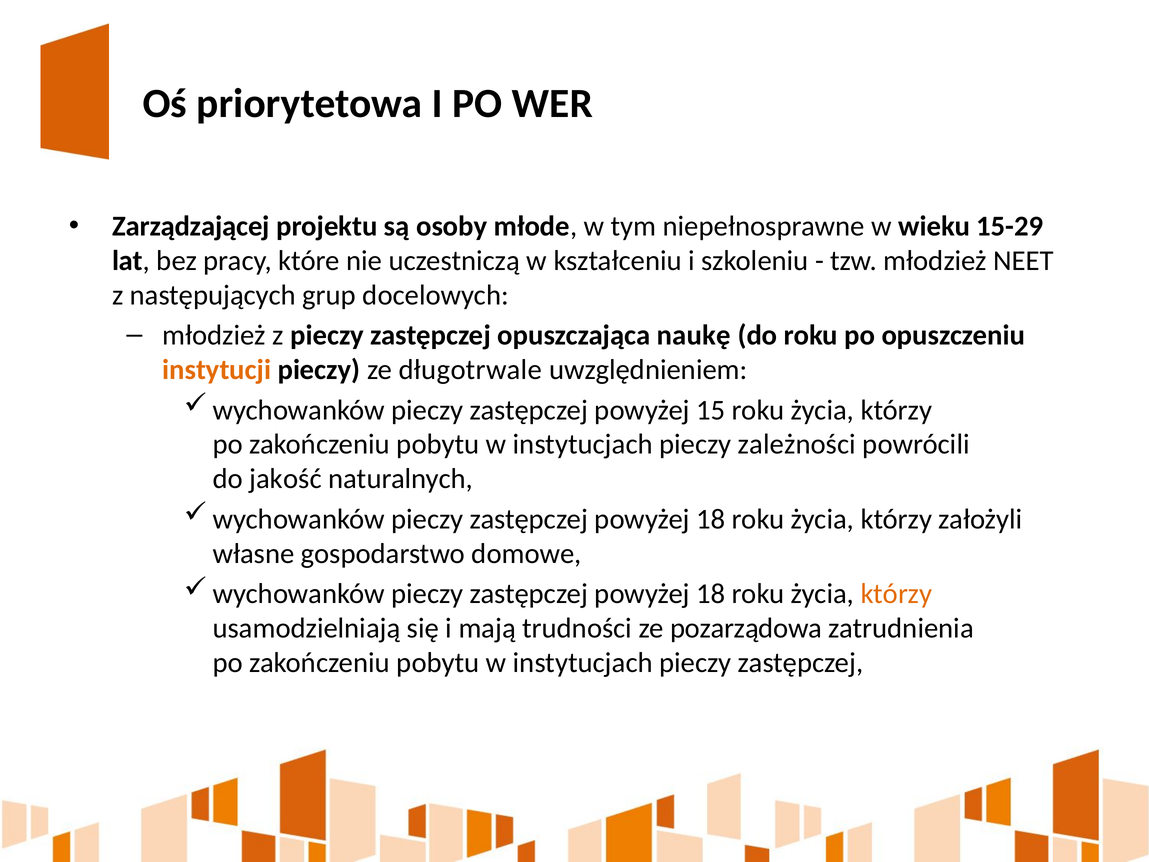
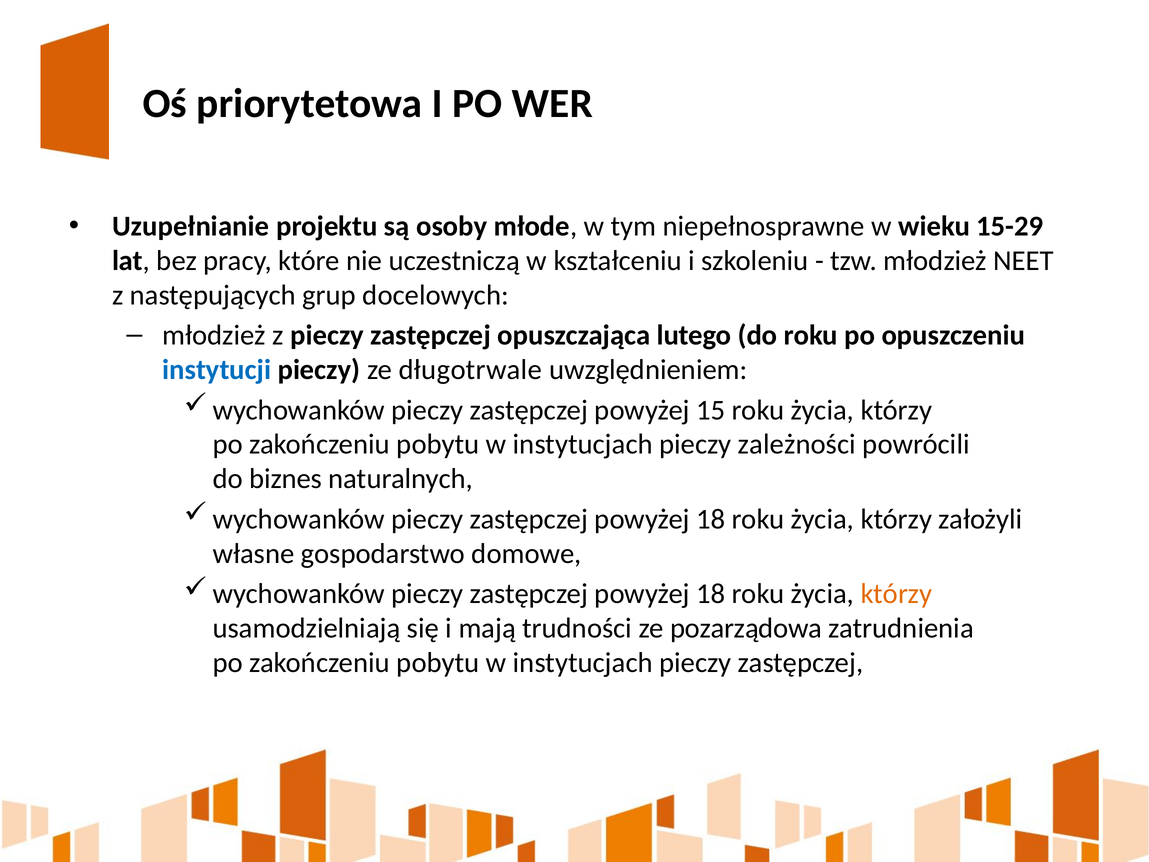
Zarządzającej: Zarządzającej -> Uzupełnianie
naukę: naukę -> lutego
instytucji colour: orange -> blue
jakość: jakość -> biznes
